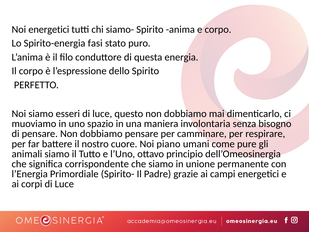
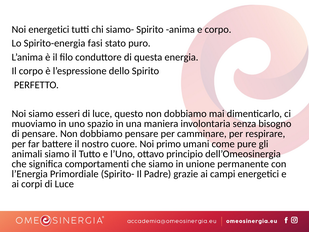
piano: piano -> primo
corrispondente: corrispondente -> comportamenti
